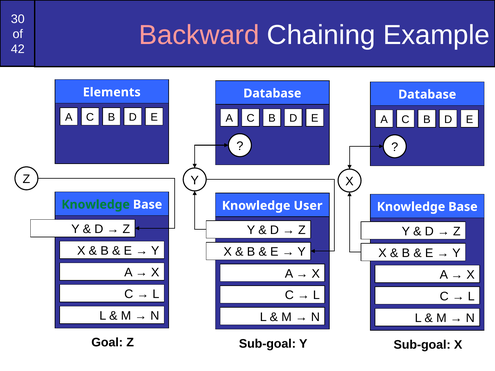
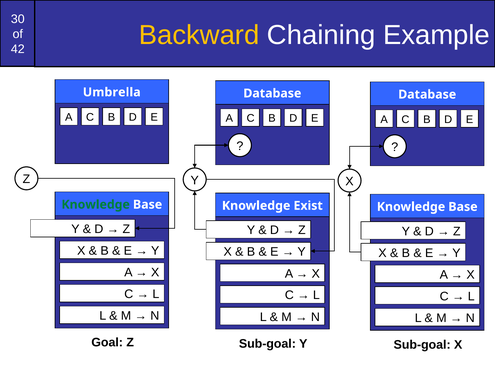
Backward colour: pink -> yellow
Elements: Elements -> Umbrella
User: User -> Exist
